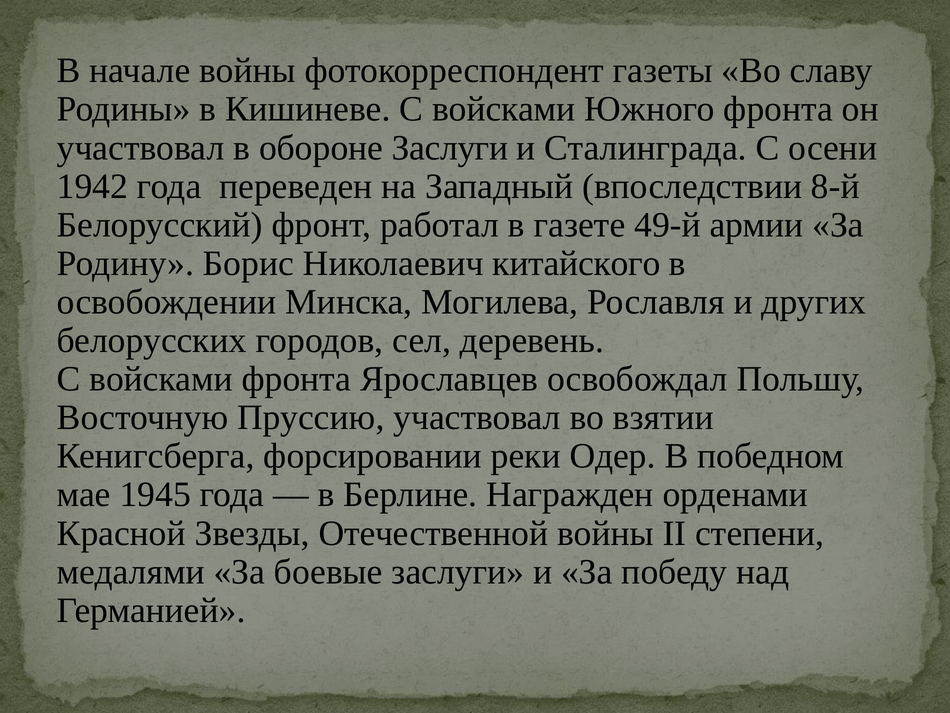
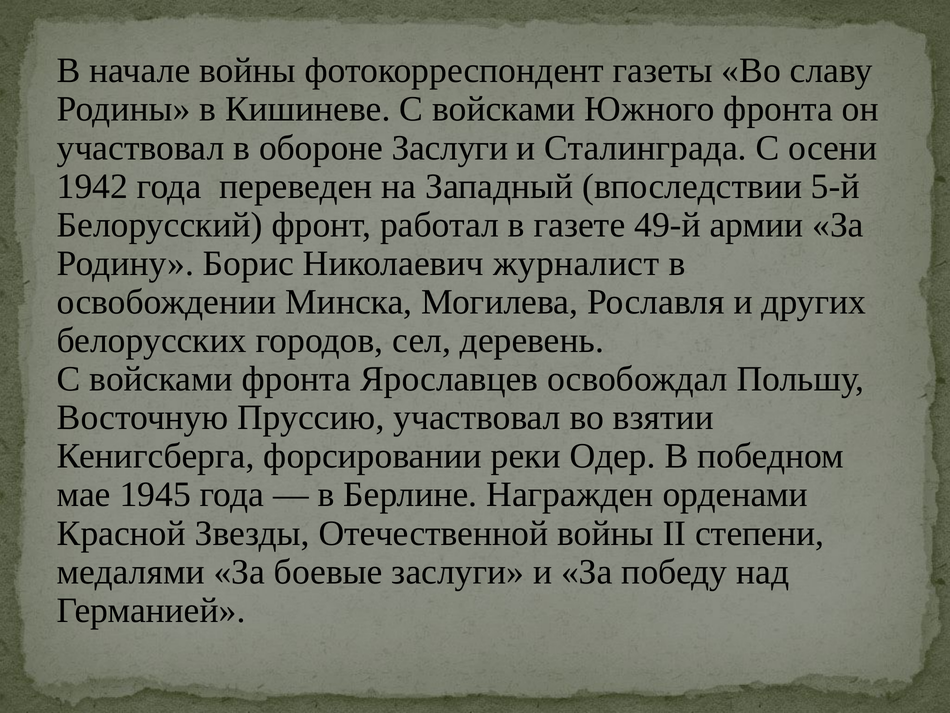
8-й: 8-й -> 5-й
китайского: китайского -> журналист
